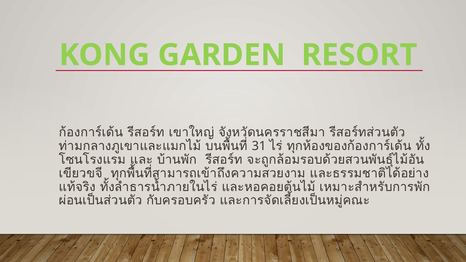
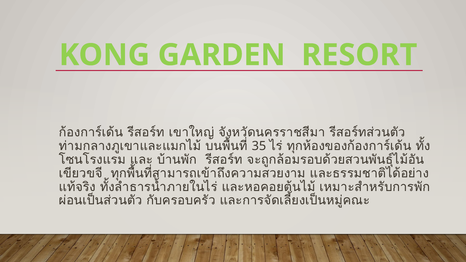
31: 31 -> 35
